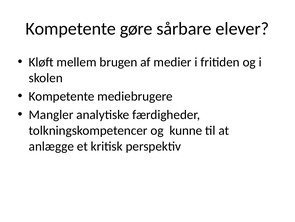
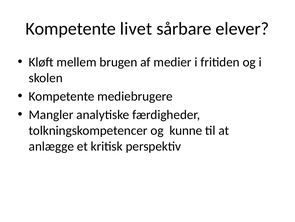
gøre: gøre -> livet
